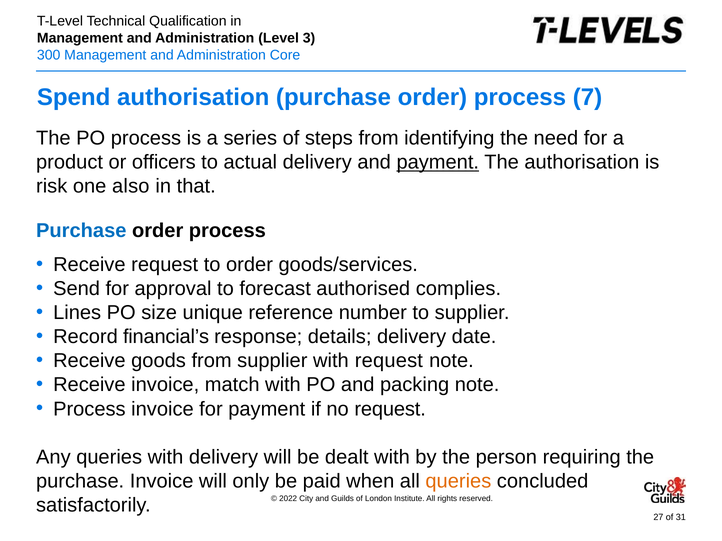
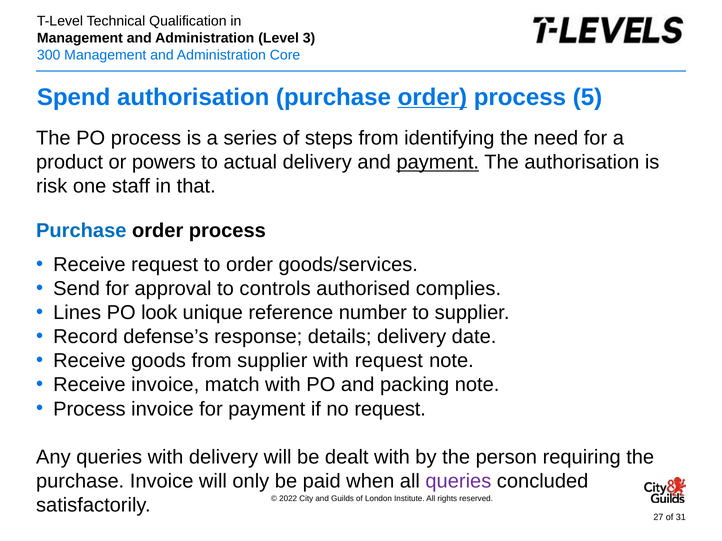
order at (432, 97) underline: none -> present
7: 7 -> 5
officers: officers -> powers
also: also -> staff
forecast: forecast -> controls
size: size -> look
financial’s: financial’s -> defense’s
queries at (458, 481) colour: orange -> purple
